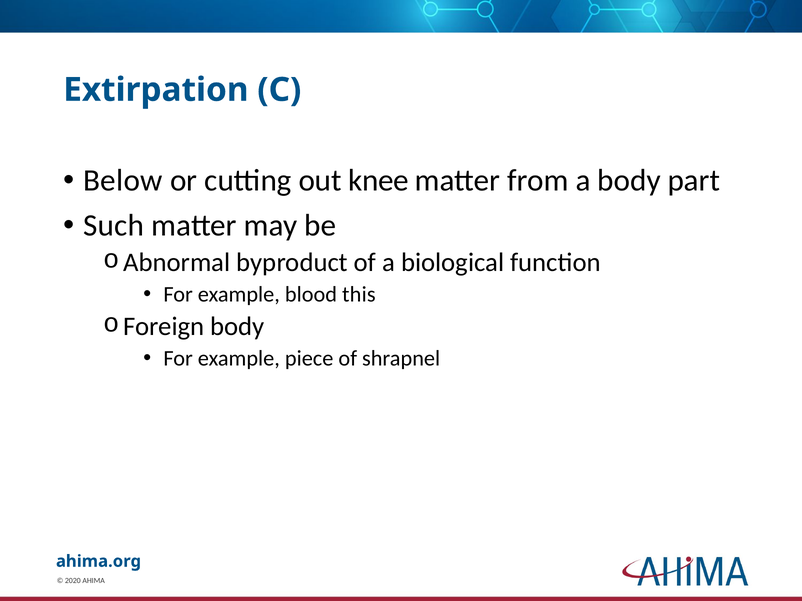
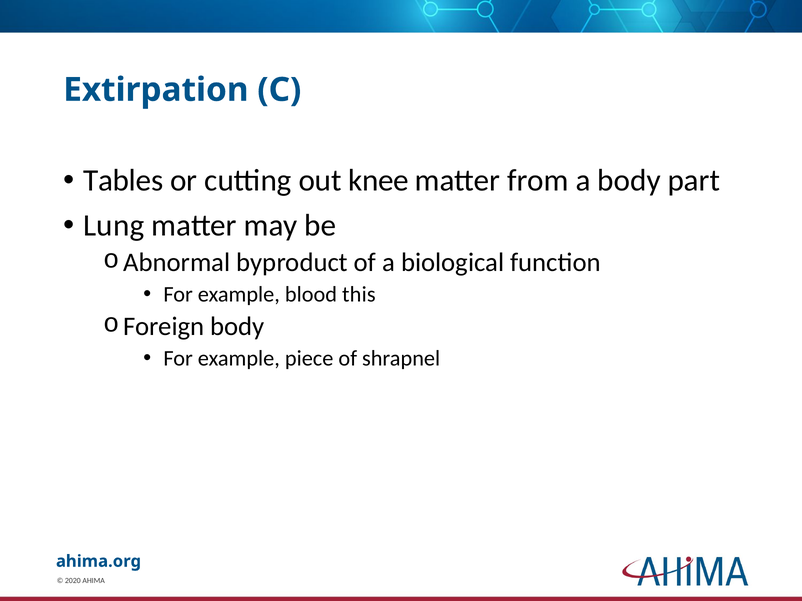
Below: Below -> Tables
Such: Such -> Lung
